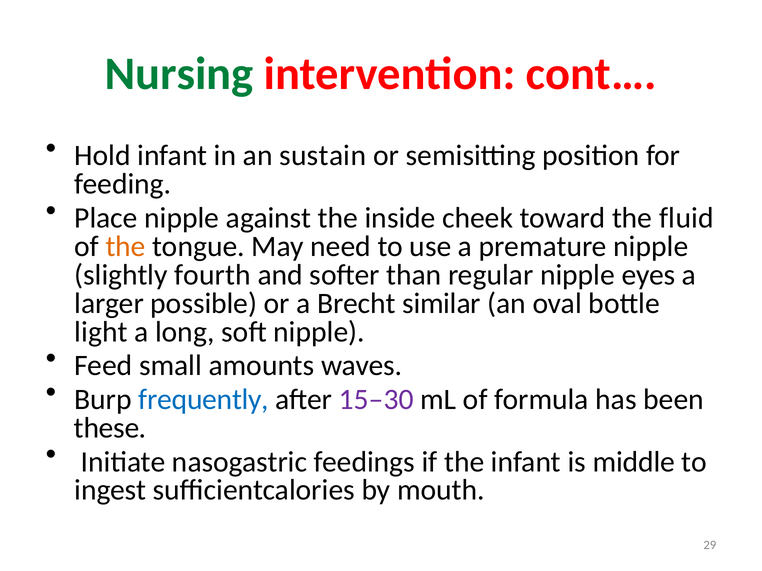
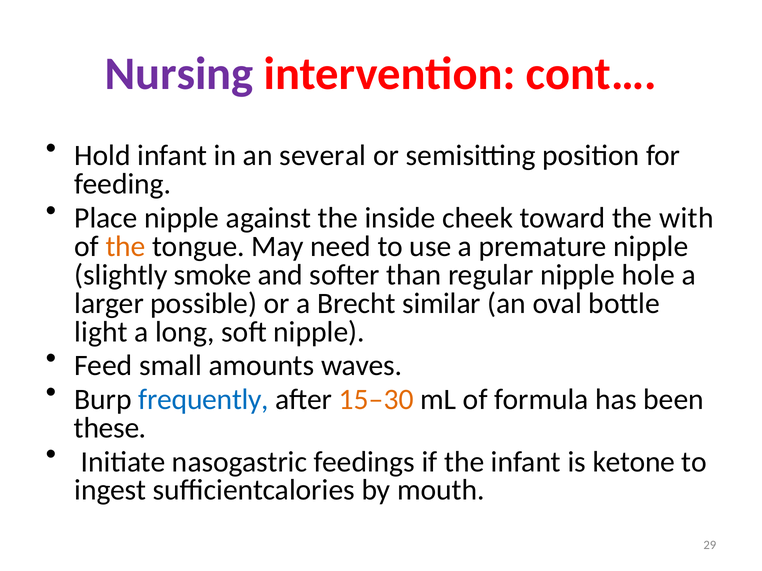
Nursing colour: green -> purple
sustain: sustain -> several
fluid: fluid -> with
fourth: fourth -> smoke
eyes: eyes -> hole
15–30 colour: purple -> orange
middle: middle -> ketone
